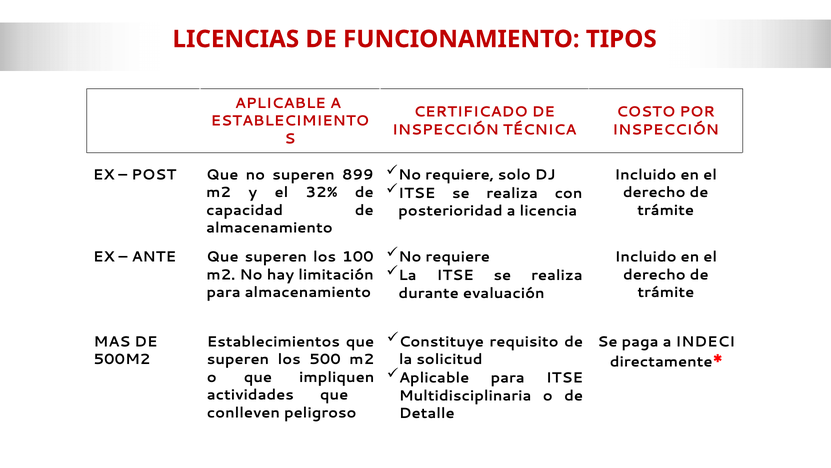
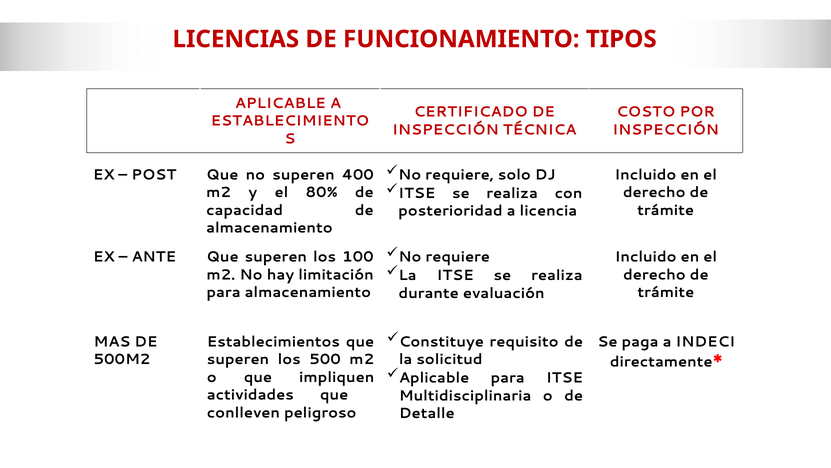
899: 899 -> 400
32%: 32% -> 80%
